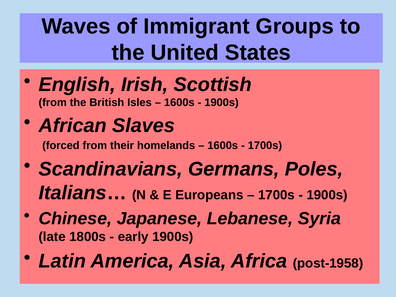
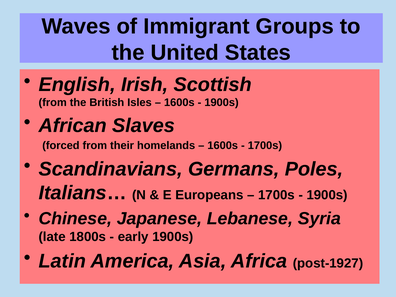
post-1958: post-1958 -> post-1927
